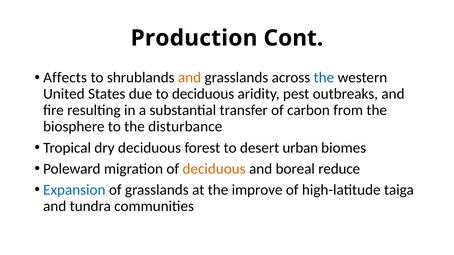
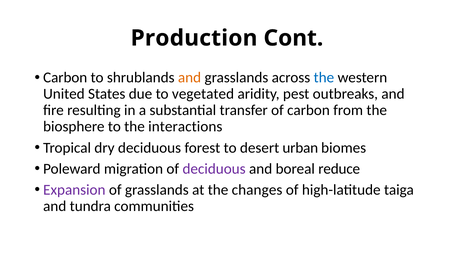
Affects at (65, 78): Affects -> Carbon
to deciduous: deciduous -> vegetated
disturbance: disturbance -> interactions
deciduous at (214, 169) colour: orange -> purple
Expansion colour: blue -> purple
improve: improve -> changes
